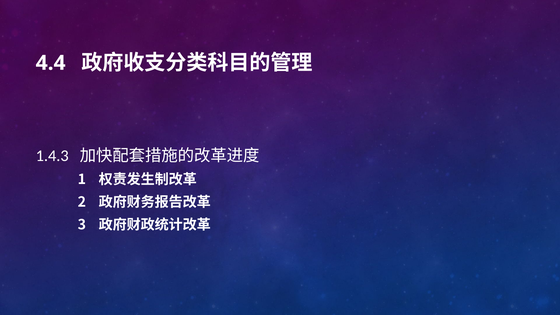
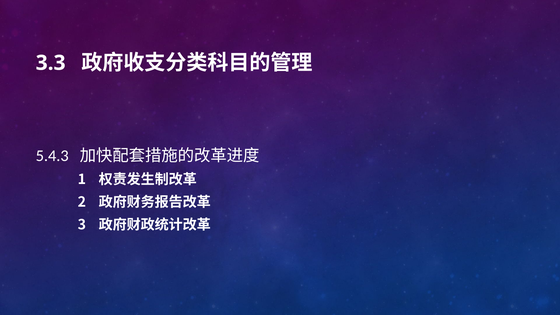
4.4: 4.4 -> 3.3
1.4.3: 1.4.3 -> 5.4.3
